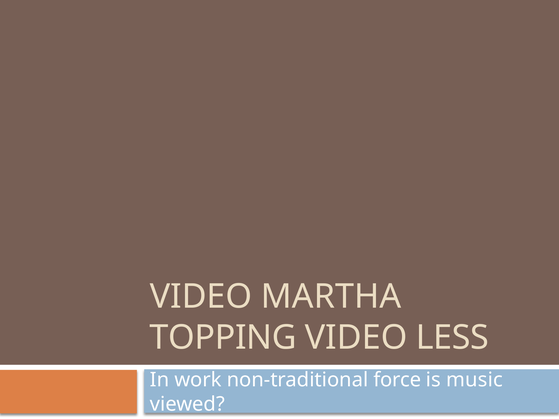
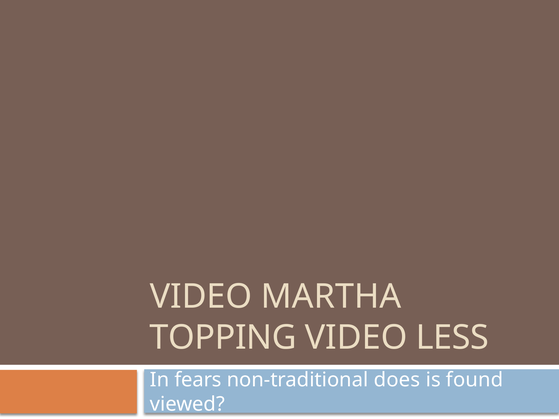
work: work -> fears
force: force -> does
music: music -> found
